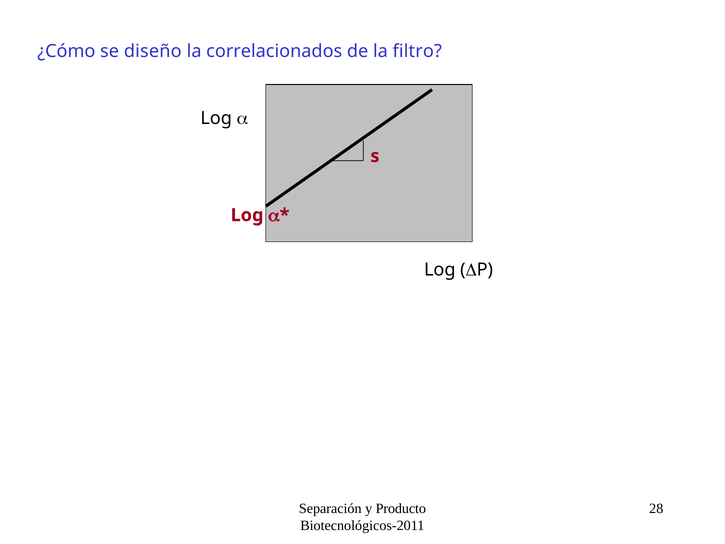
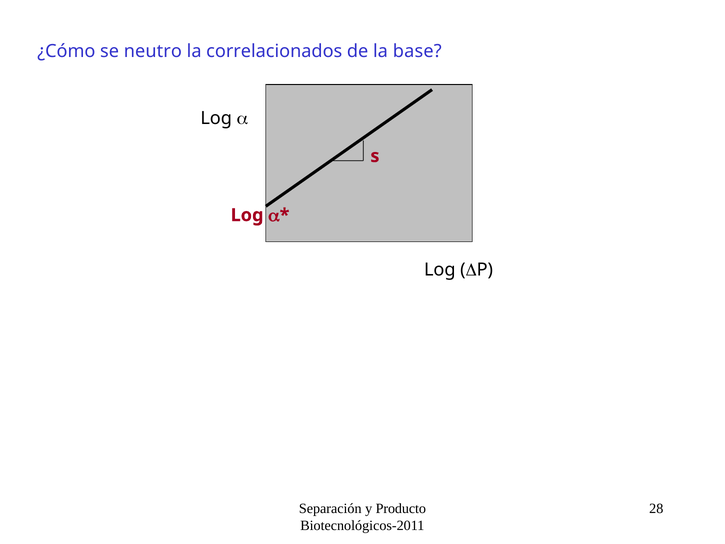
diseño: diseño -> neutro
filtro: filtro -> base
